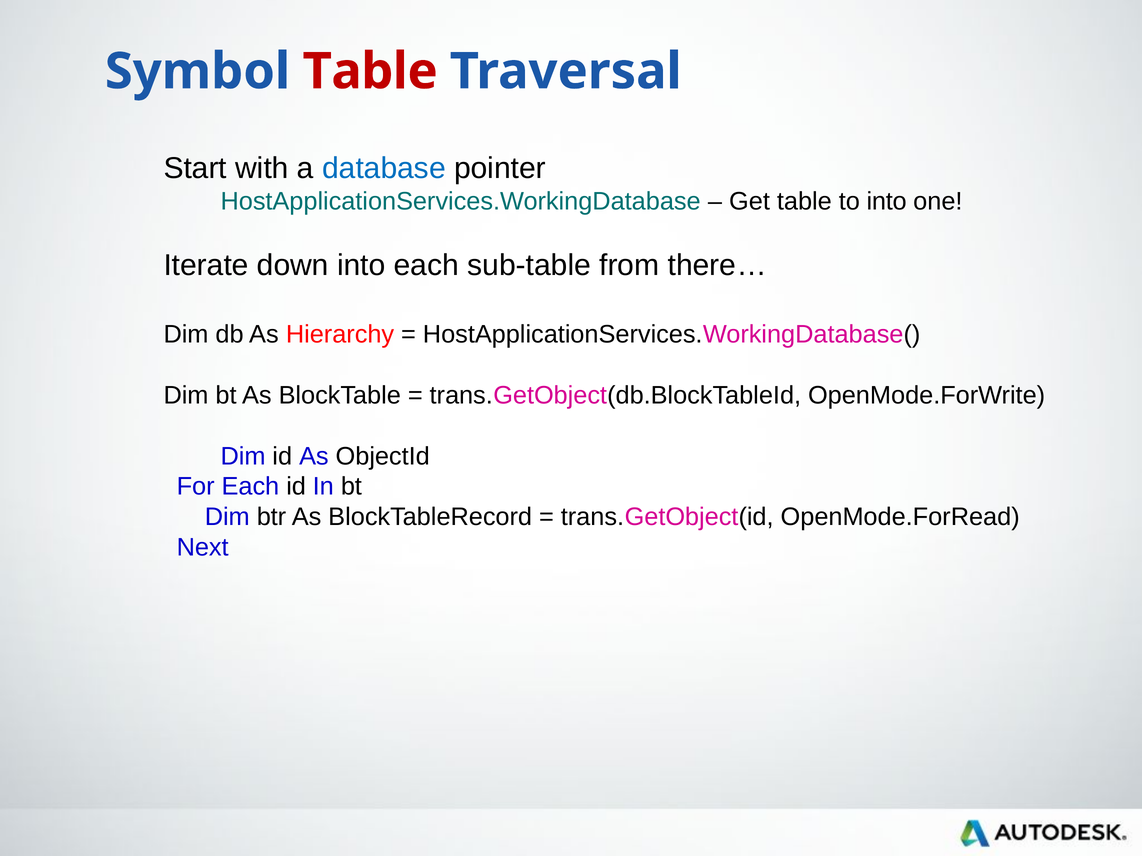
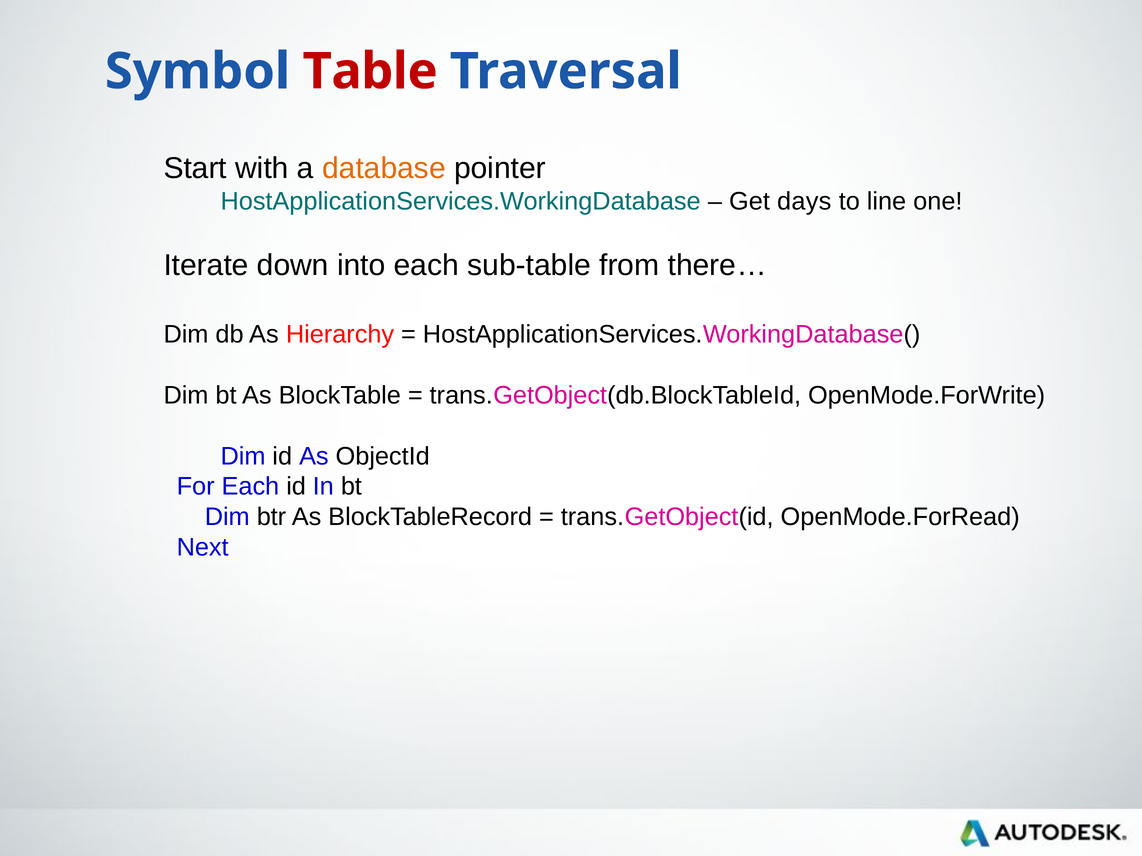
database colour: blue -> orange
Get table: table -> days
to into: into -> line
